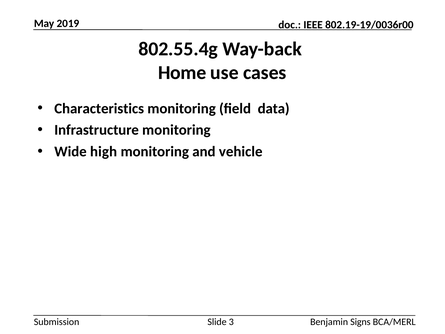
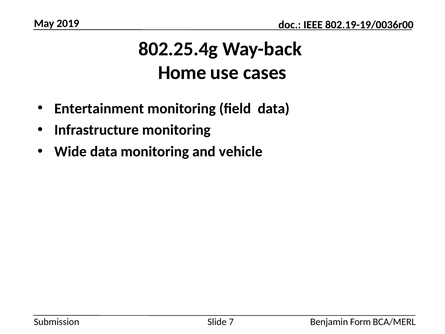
802.55.4g: 802.55.4g -> 802.25.4g
Characteristics: Characteristics -> Entertainment
Wide high: high -> data
3: 3 -> 7
Signs: Signs -> Form
